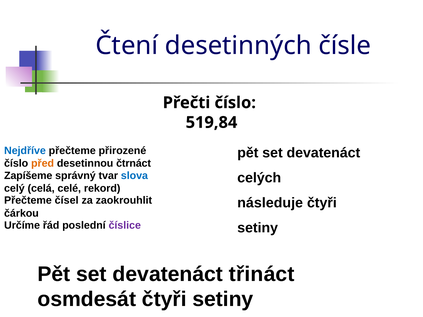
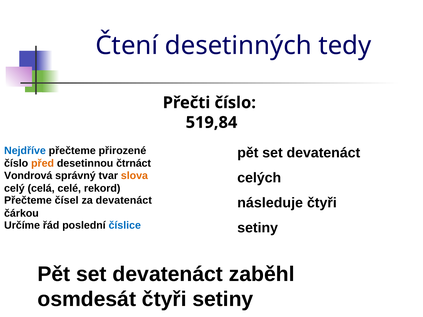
čísle: čísle -> tedy
Zapíšeme: Zapíšeme -> Vondrová
slova colour: blue -> orange
za zaokrouhlit: zaokrouhlit -> devatenáct
číslice colour: purple -> blue
třináct: třináct -> zaběhl
